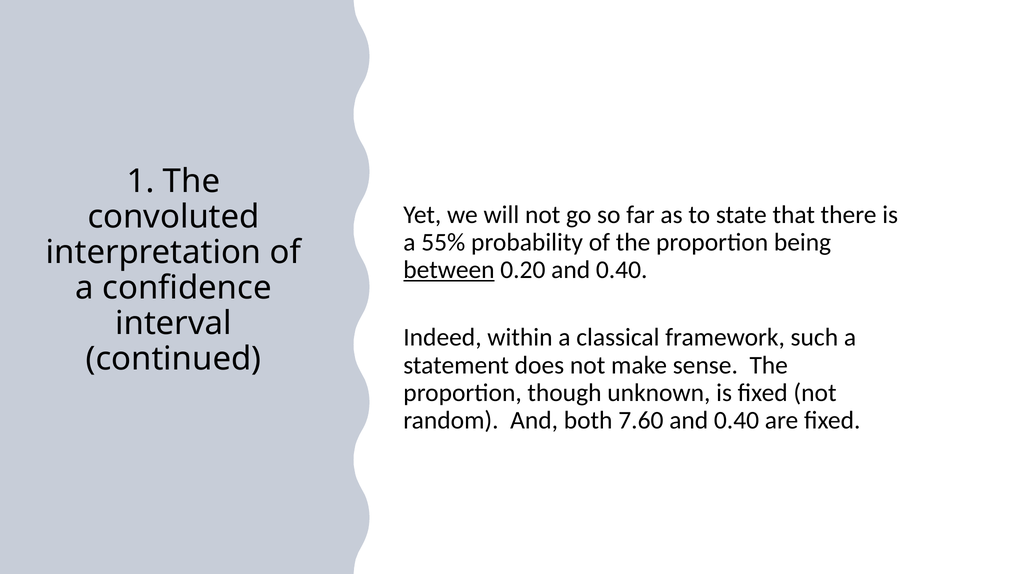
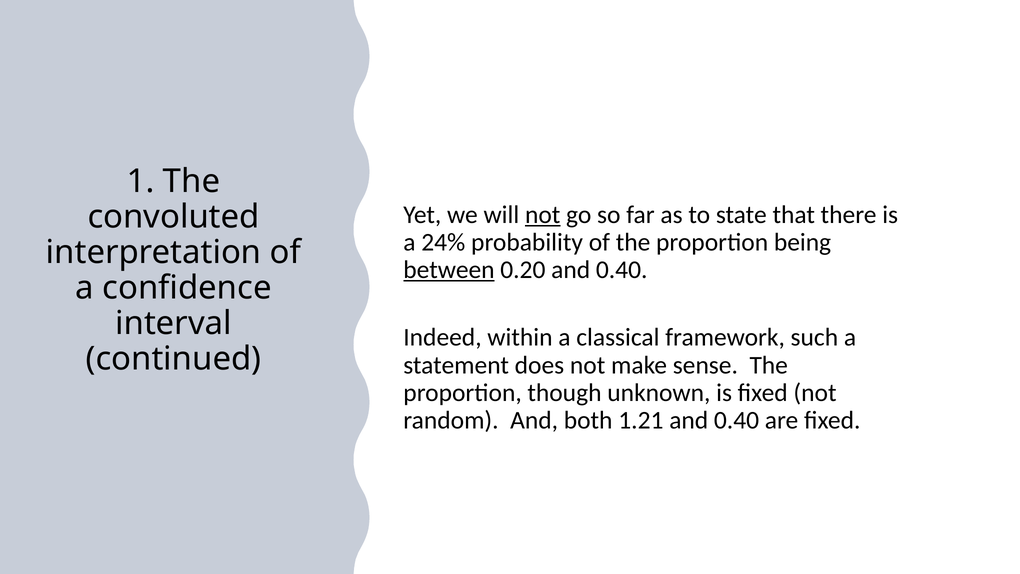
not at (543, 215) underline: none -> present
55%: 55% -> 24%
7.60: 7.60 -> 1.21
